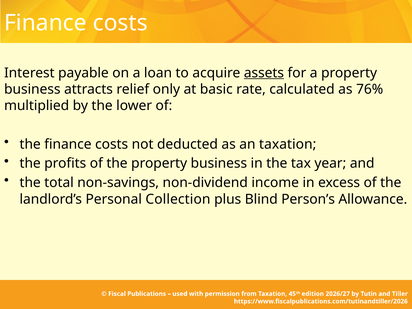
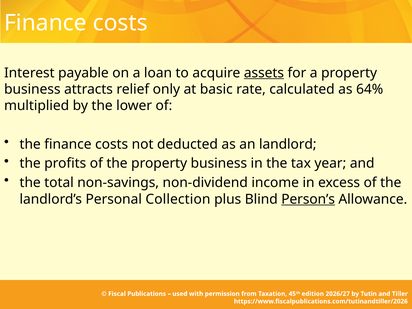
76%: 76% -> 64%
an taxation: taxation -> landlord
Person’s underline: none -> present
